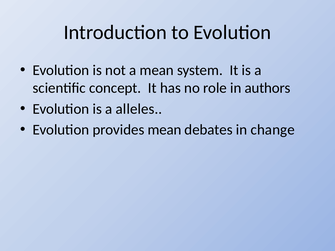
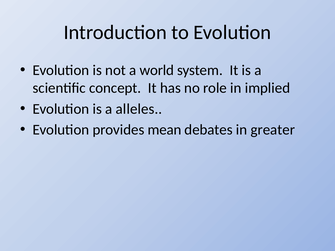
a mean: mean -> world
authors: authors -> implied
change: change -> greater
